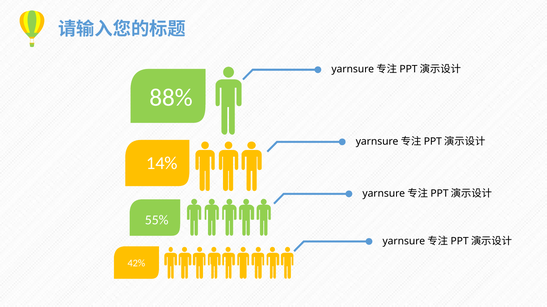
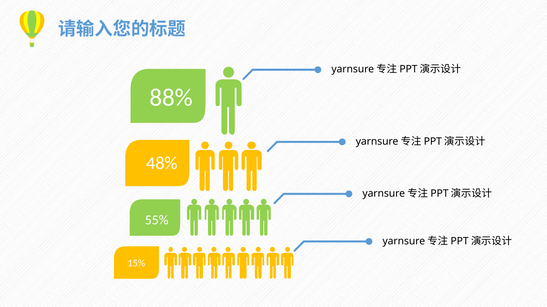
14%: 14% -> 48%
42%: 42% -> 15%
